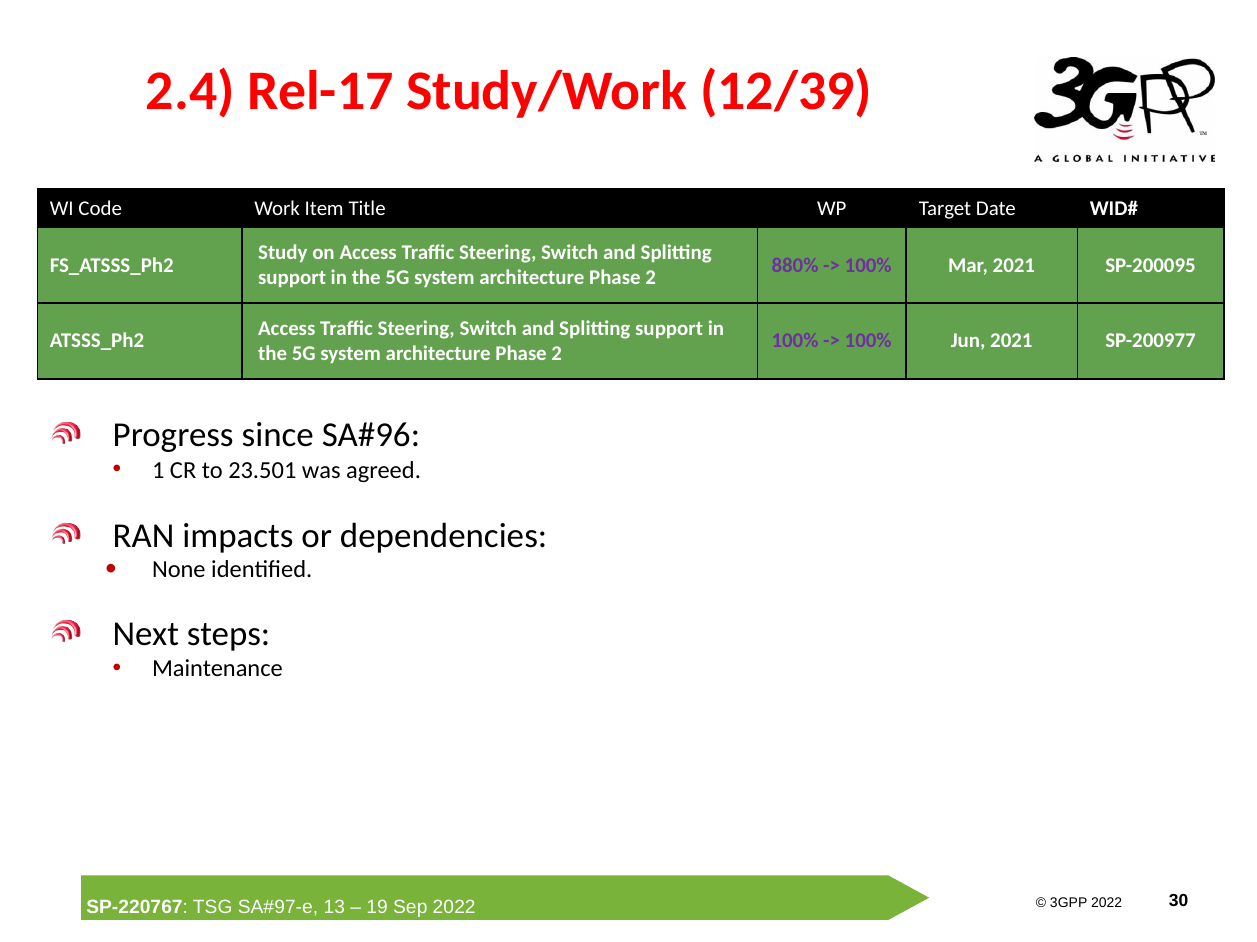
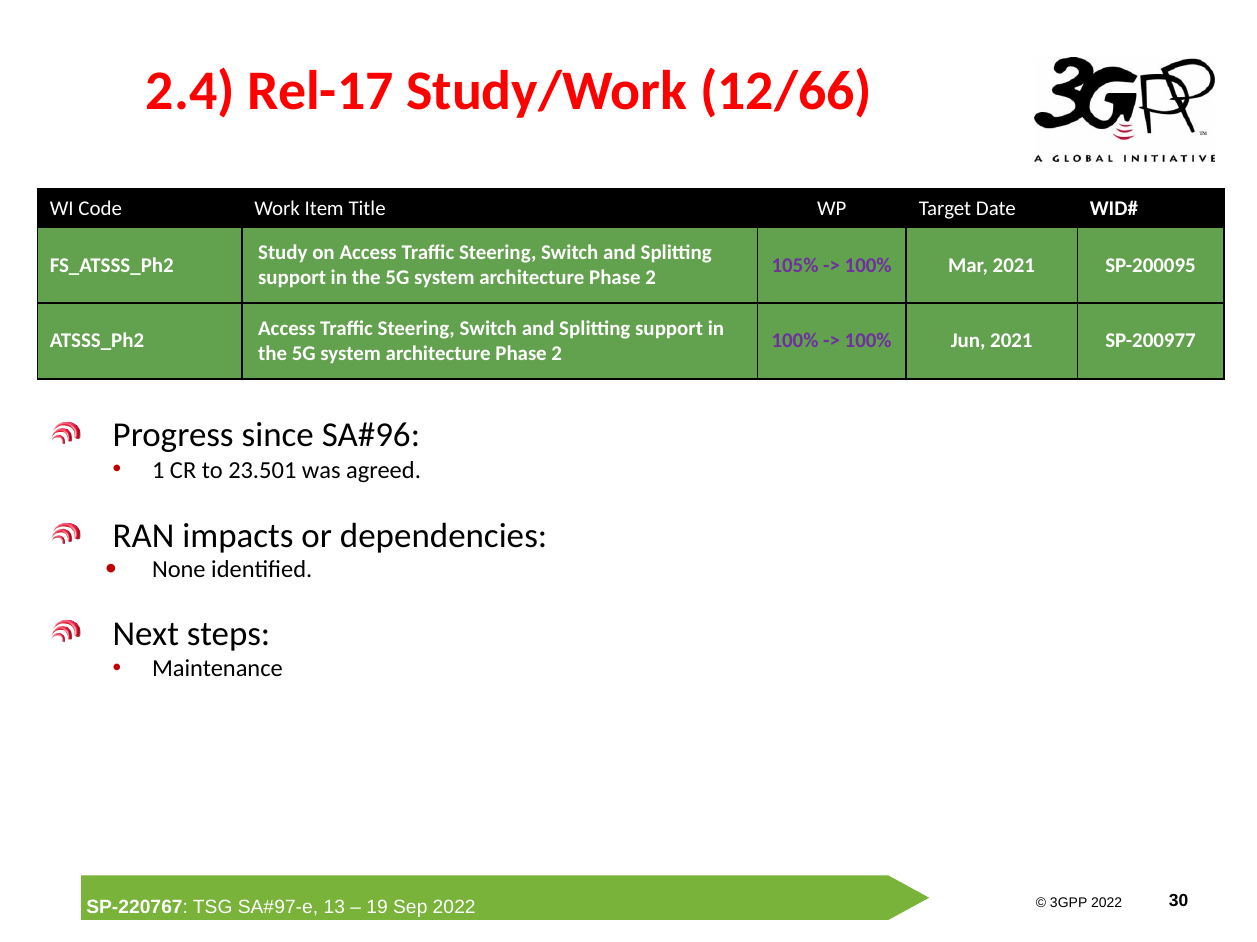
12/39: 12/39 -> 12/66
880%: 880% -> 105%
